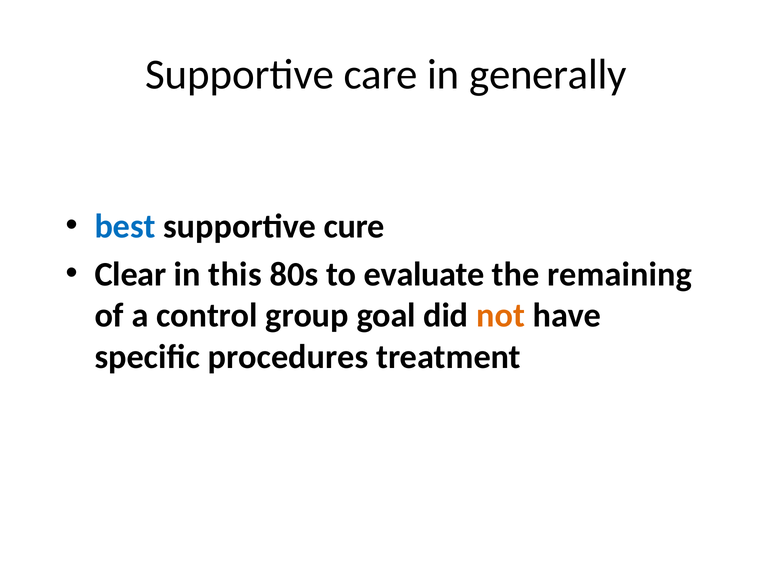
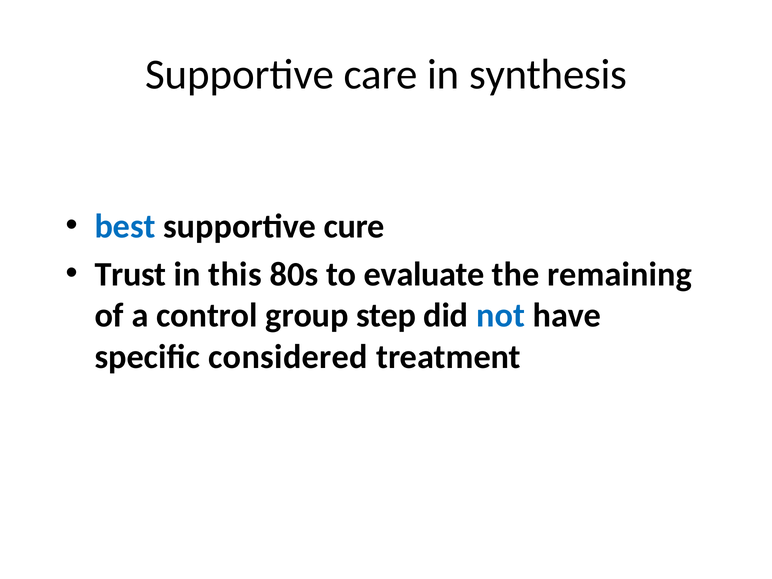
generally: generally -> synthesis
Clear: Clear -> Trust
goal: goal -> step
not colour: orange -> blue
procedures: procedures -> considered
